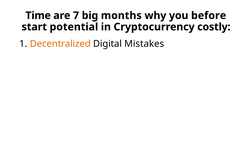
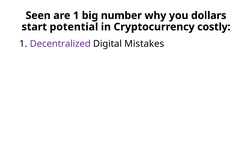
Time: Time -> Seen
are 7: 7 -> 1
months: months -> number
before: before -> dollars
Decentralized colour: orange -> purple
